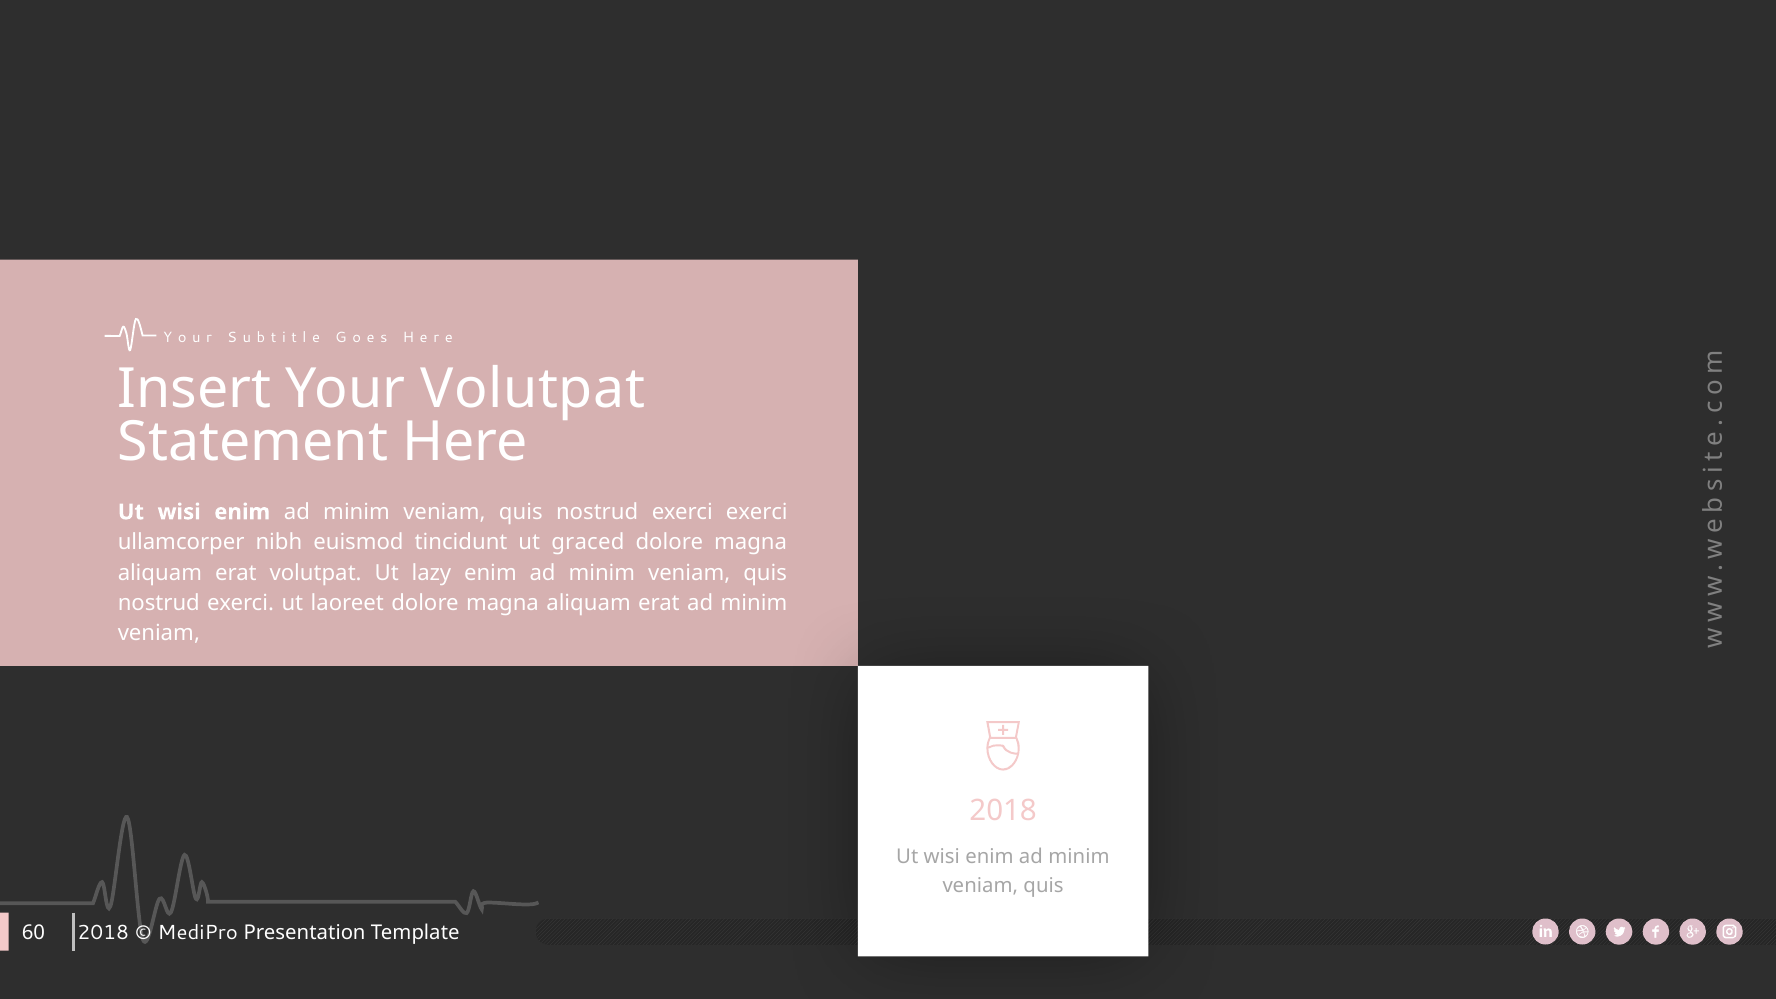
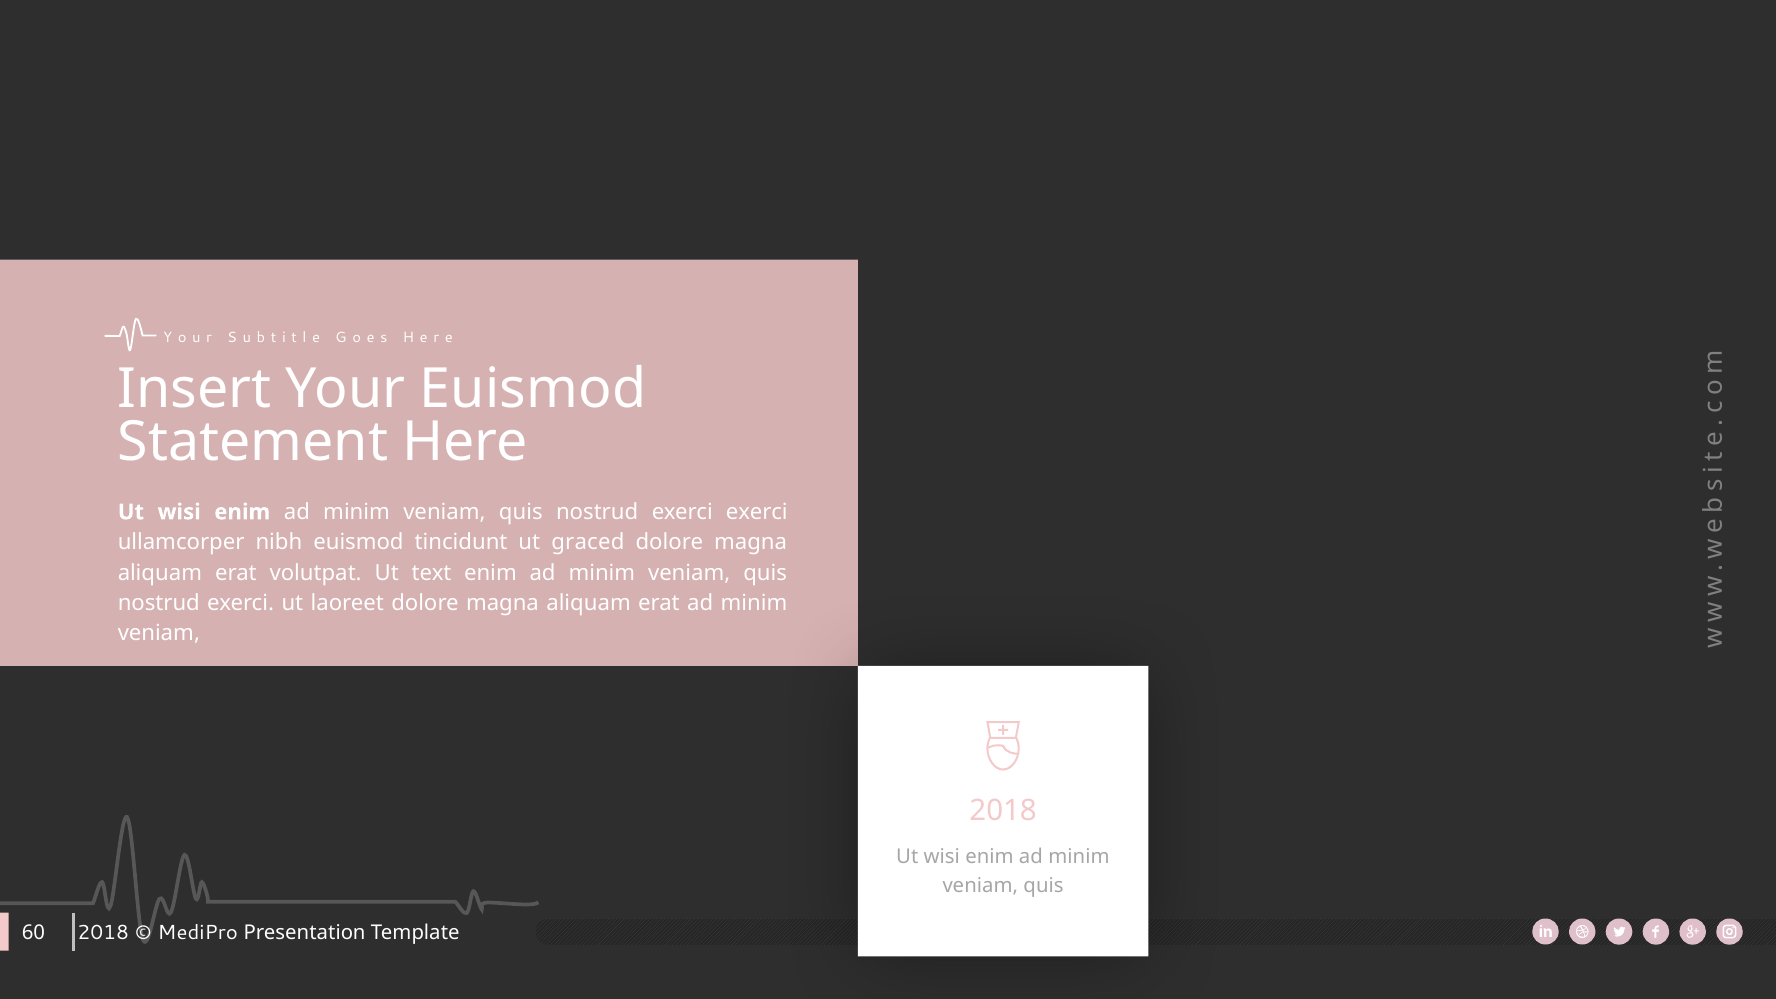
Your Volutpat: Volutpat -> Euismod
lazy: lazy -> text
